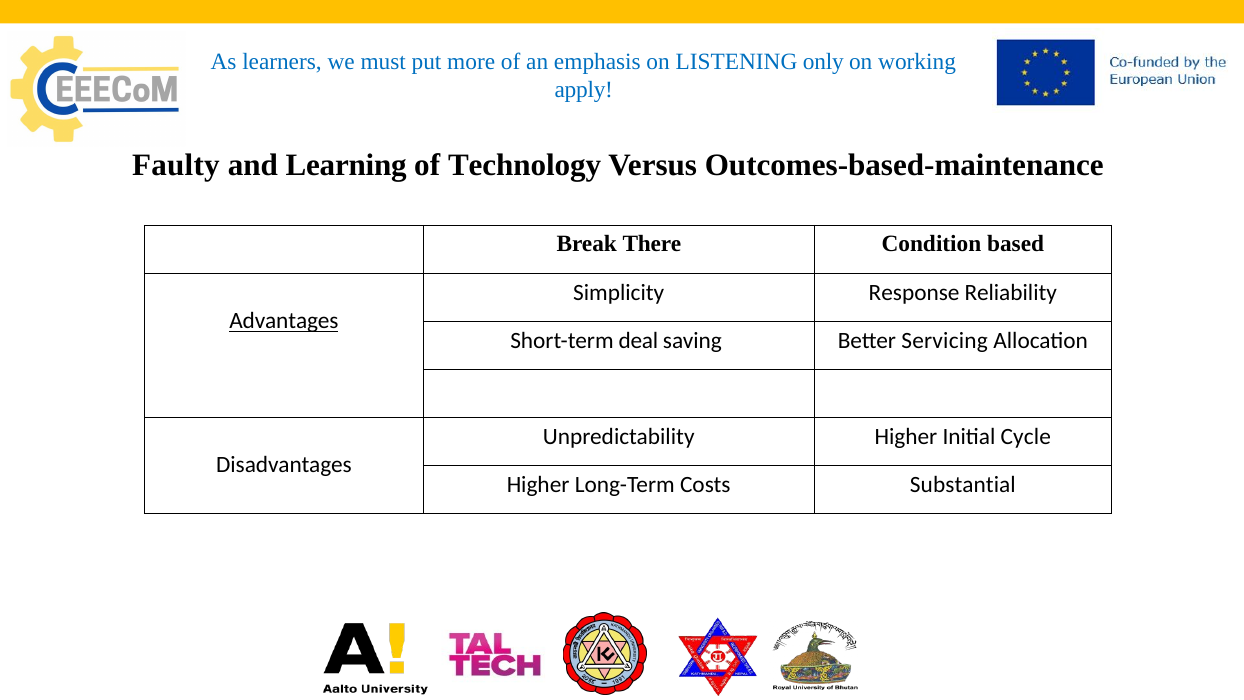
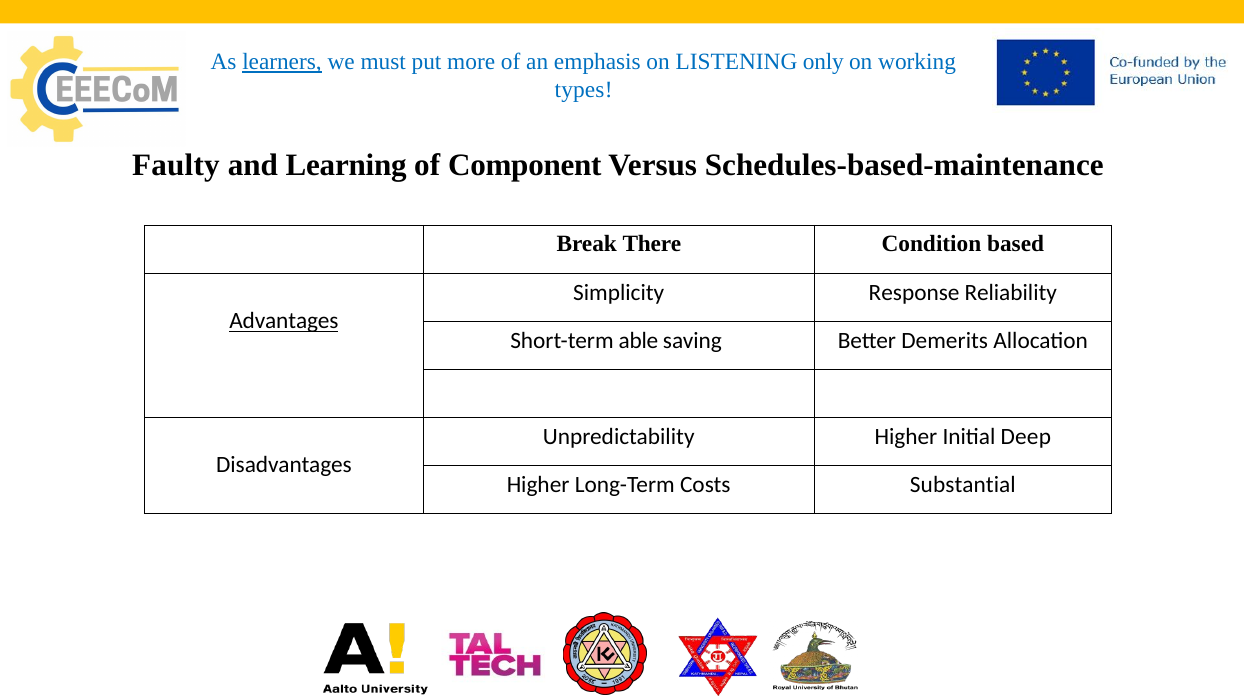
learners underline: none -> present
apply: apply -> types
Technology: Technology -> Component
Outcomes-based-maintenance: Outcomes-based-maintenance -> Schedules-based-maintenance
deal: deal -> able
Servicing: Servicing -> Demerits
Cycle: Cycle -> Deep
